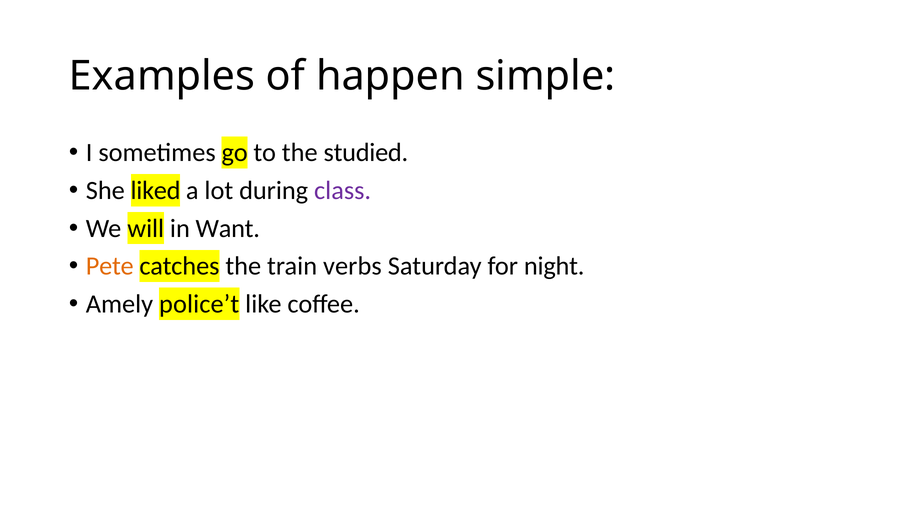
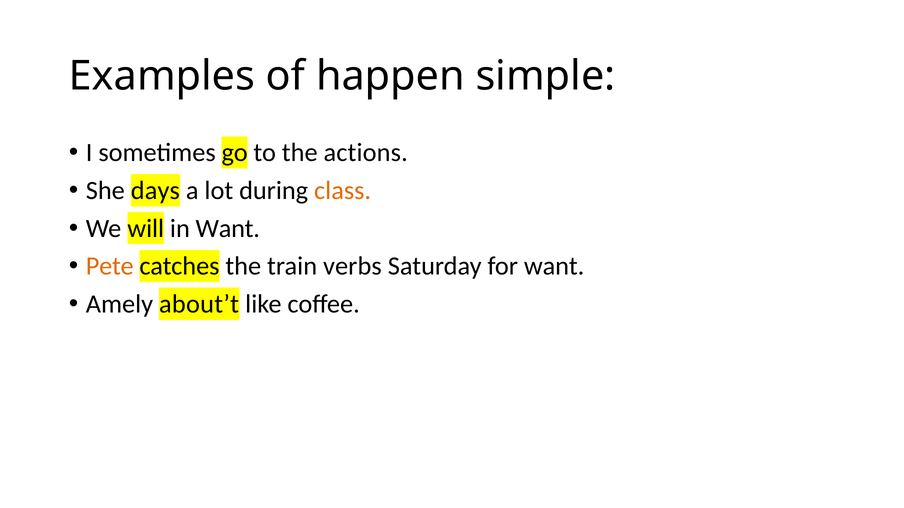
studied: studied -> actions
liked: liked -> days
class colour: purple -> orange
for night: night -> want
police’t: police’t -> about’t
